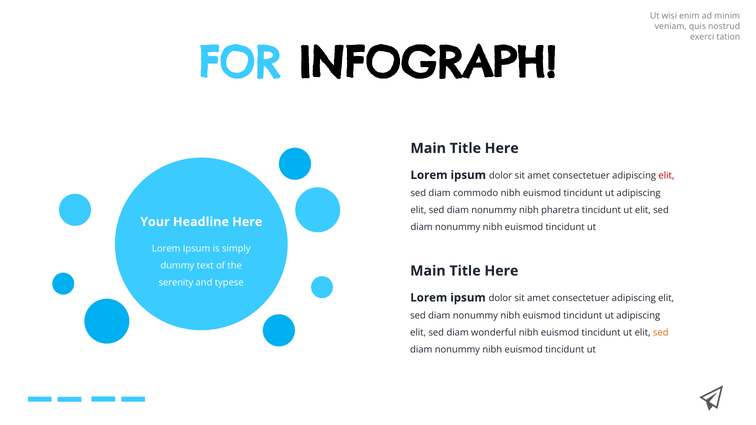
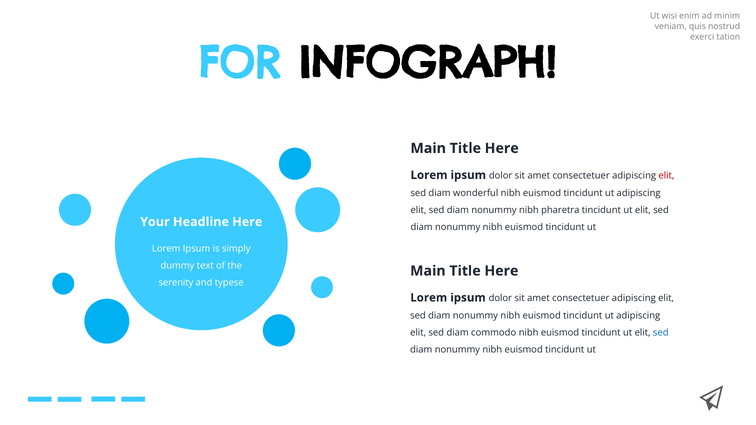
commodo: commodo -> wonderful
wonderful: wonderful -> commodo
sed at (661, 333) colour: orange -> blue
